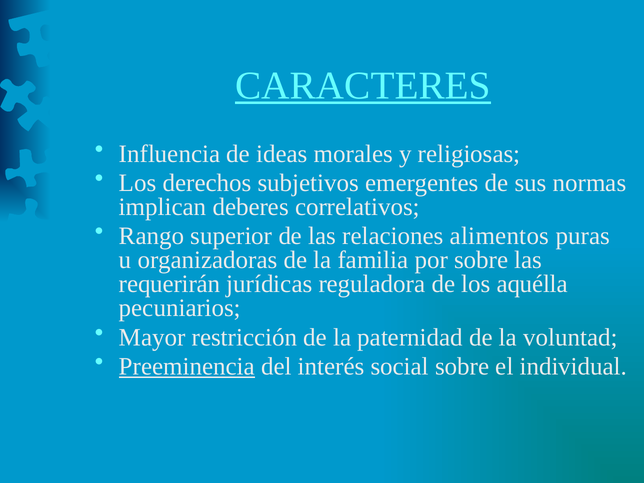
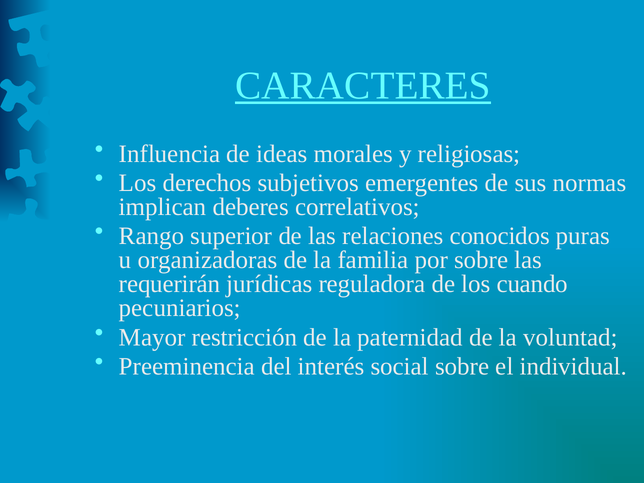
alimentos: alimentos -> conocidos
aquélla: aquélla -> cuando
Preeminencia underline: present -> none
